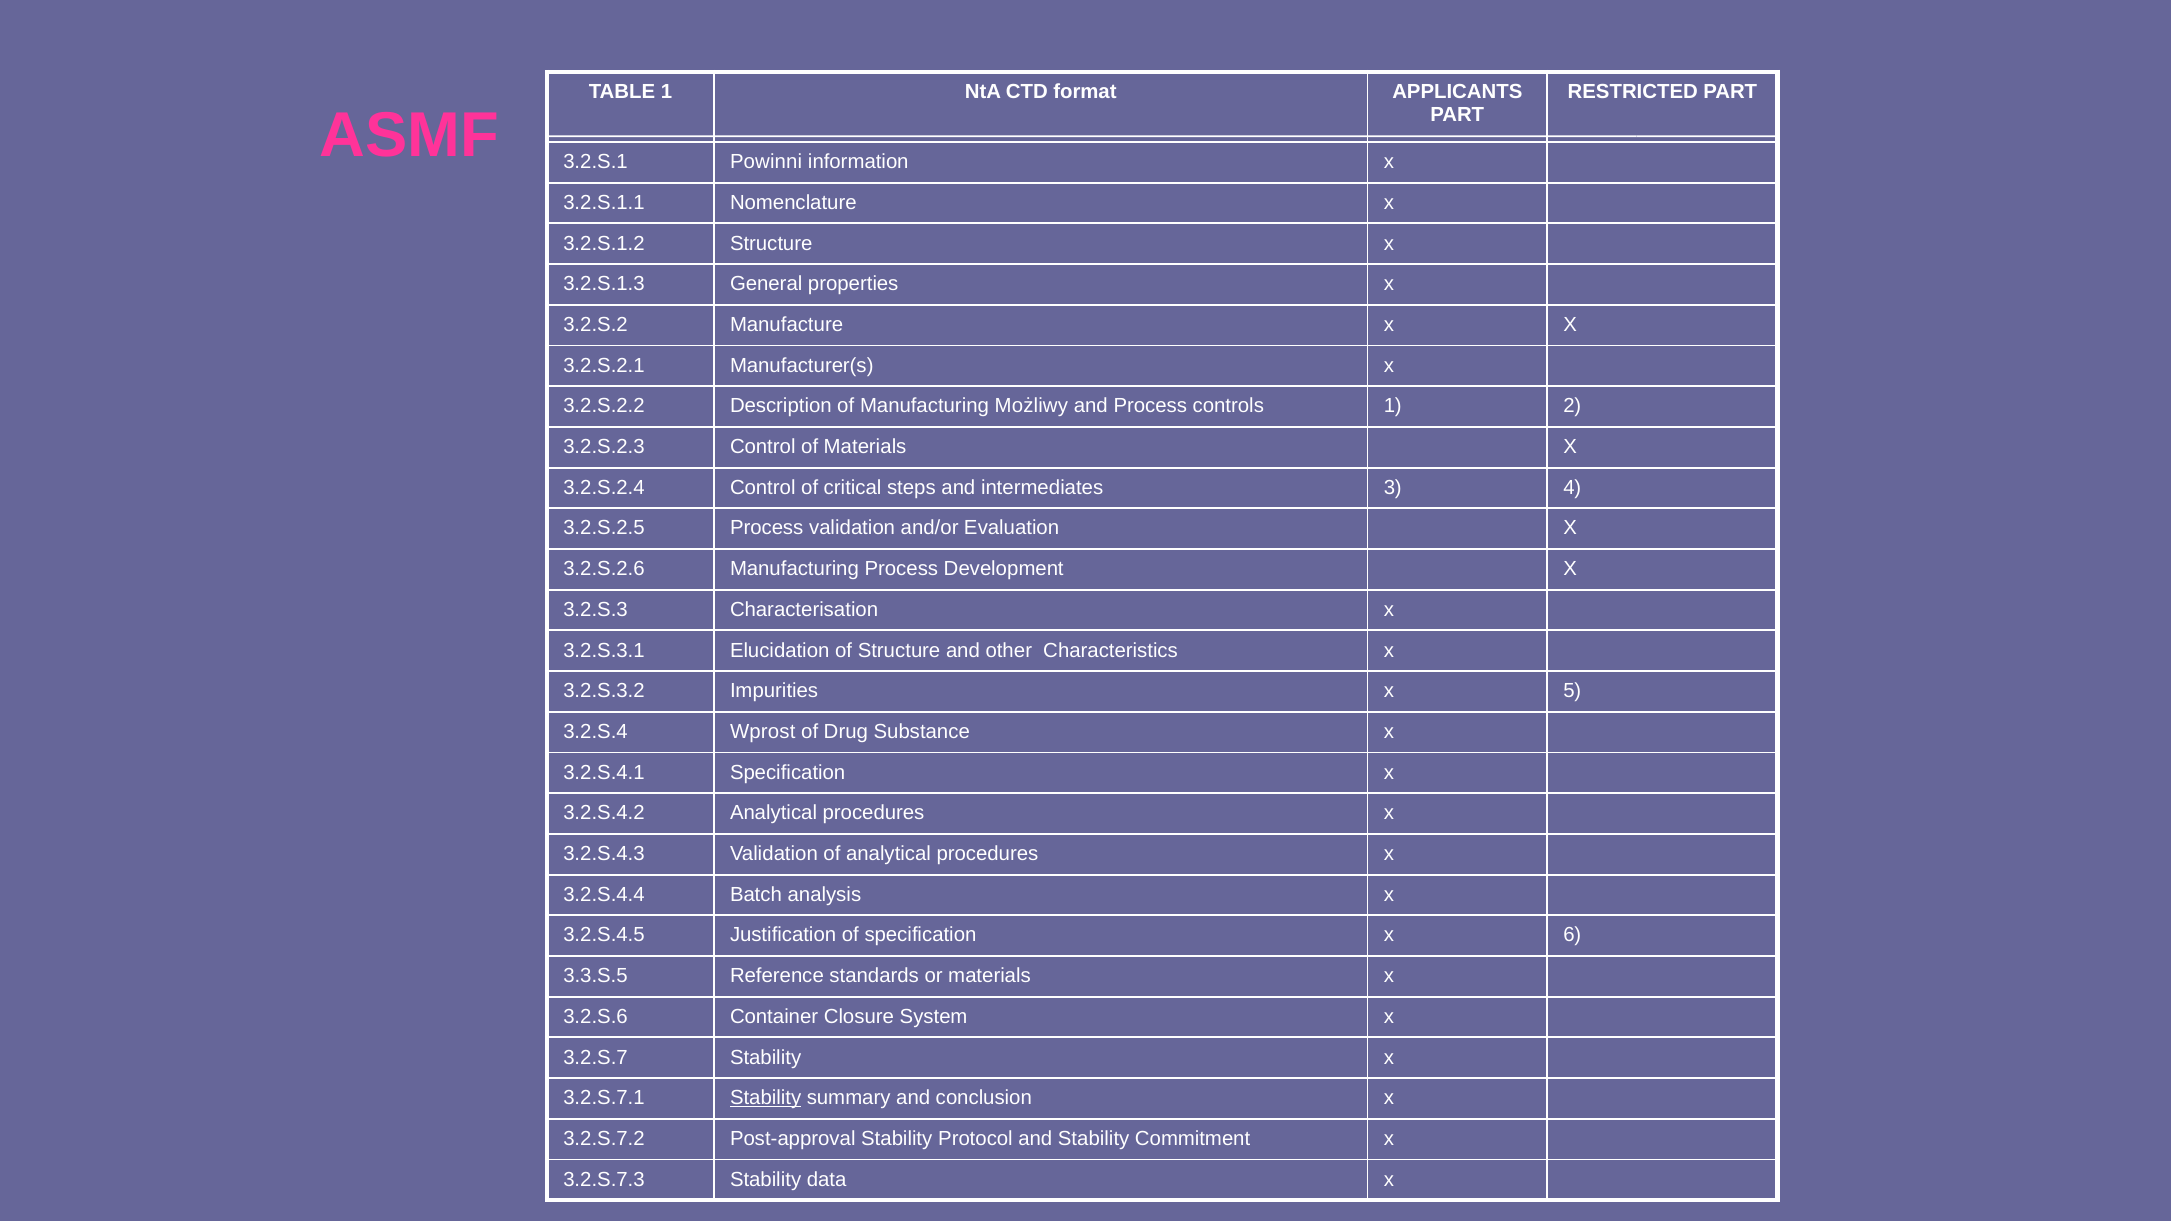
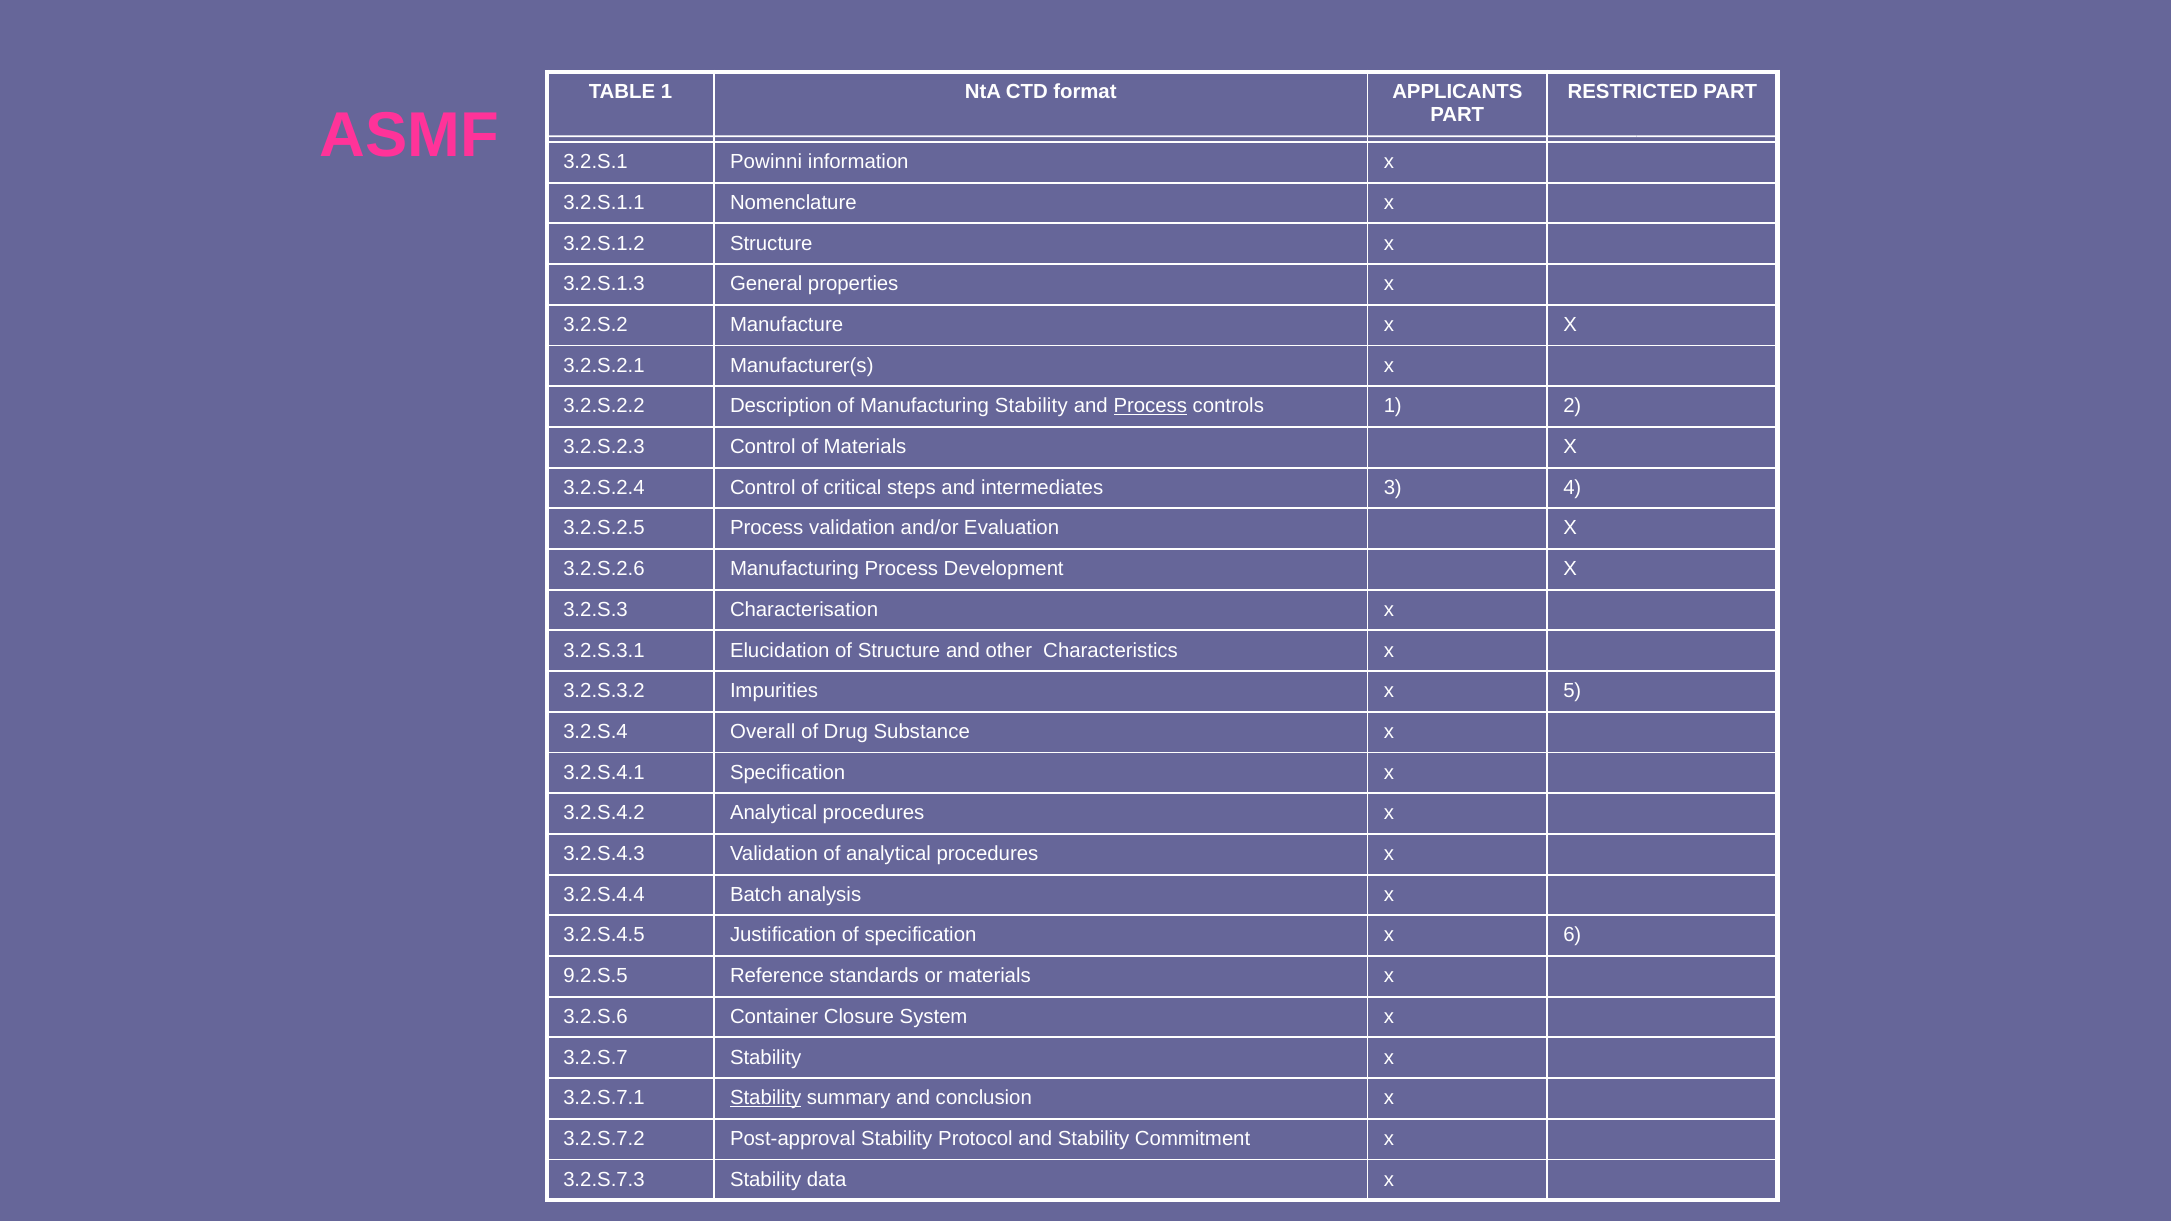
Manufacturing Możliwy: Możliwy -> Stability
Process at (1150, 406) underline: none -> present
Wprost: Wprost -> Overall
3.3.S.5: 3.3.S.5 -> 9.2.S.5
